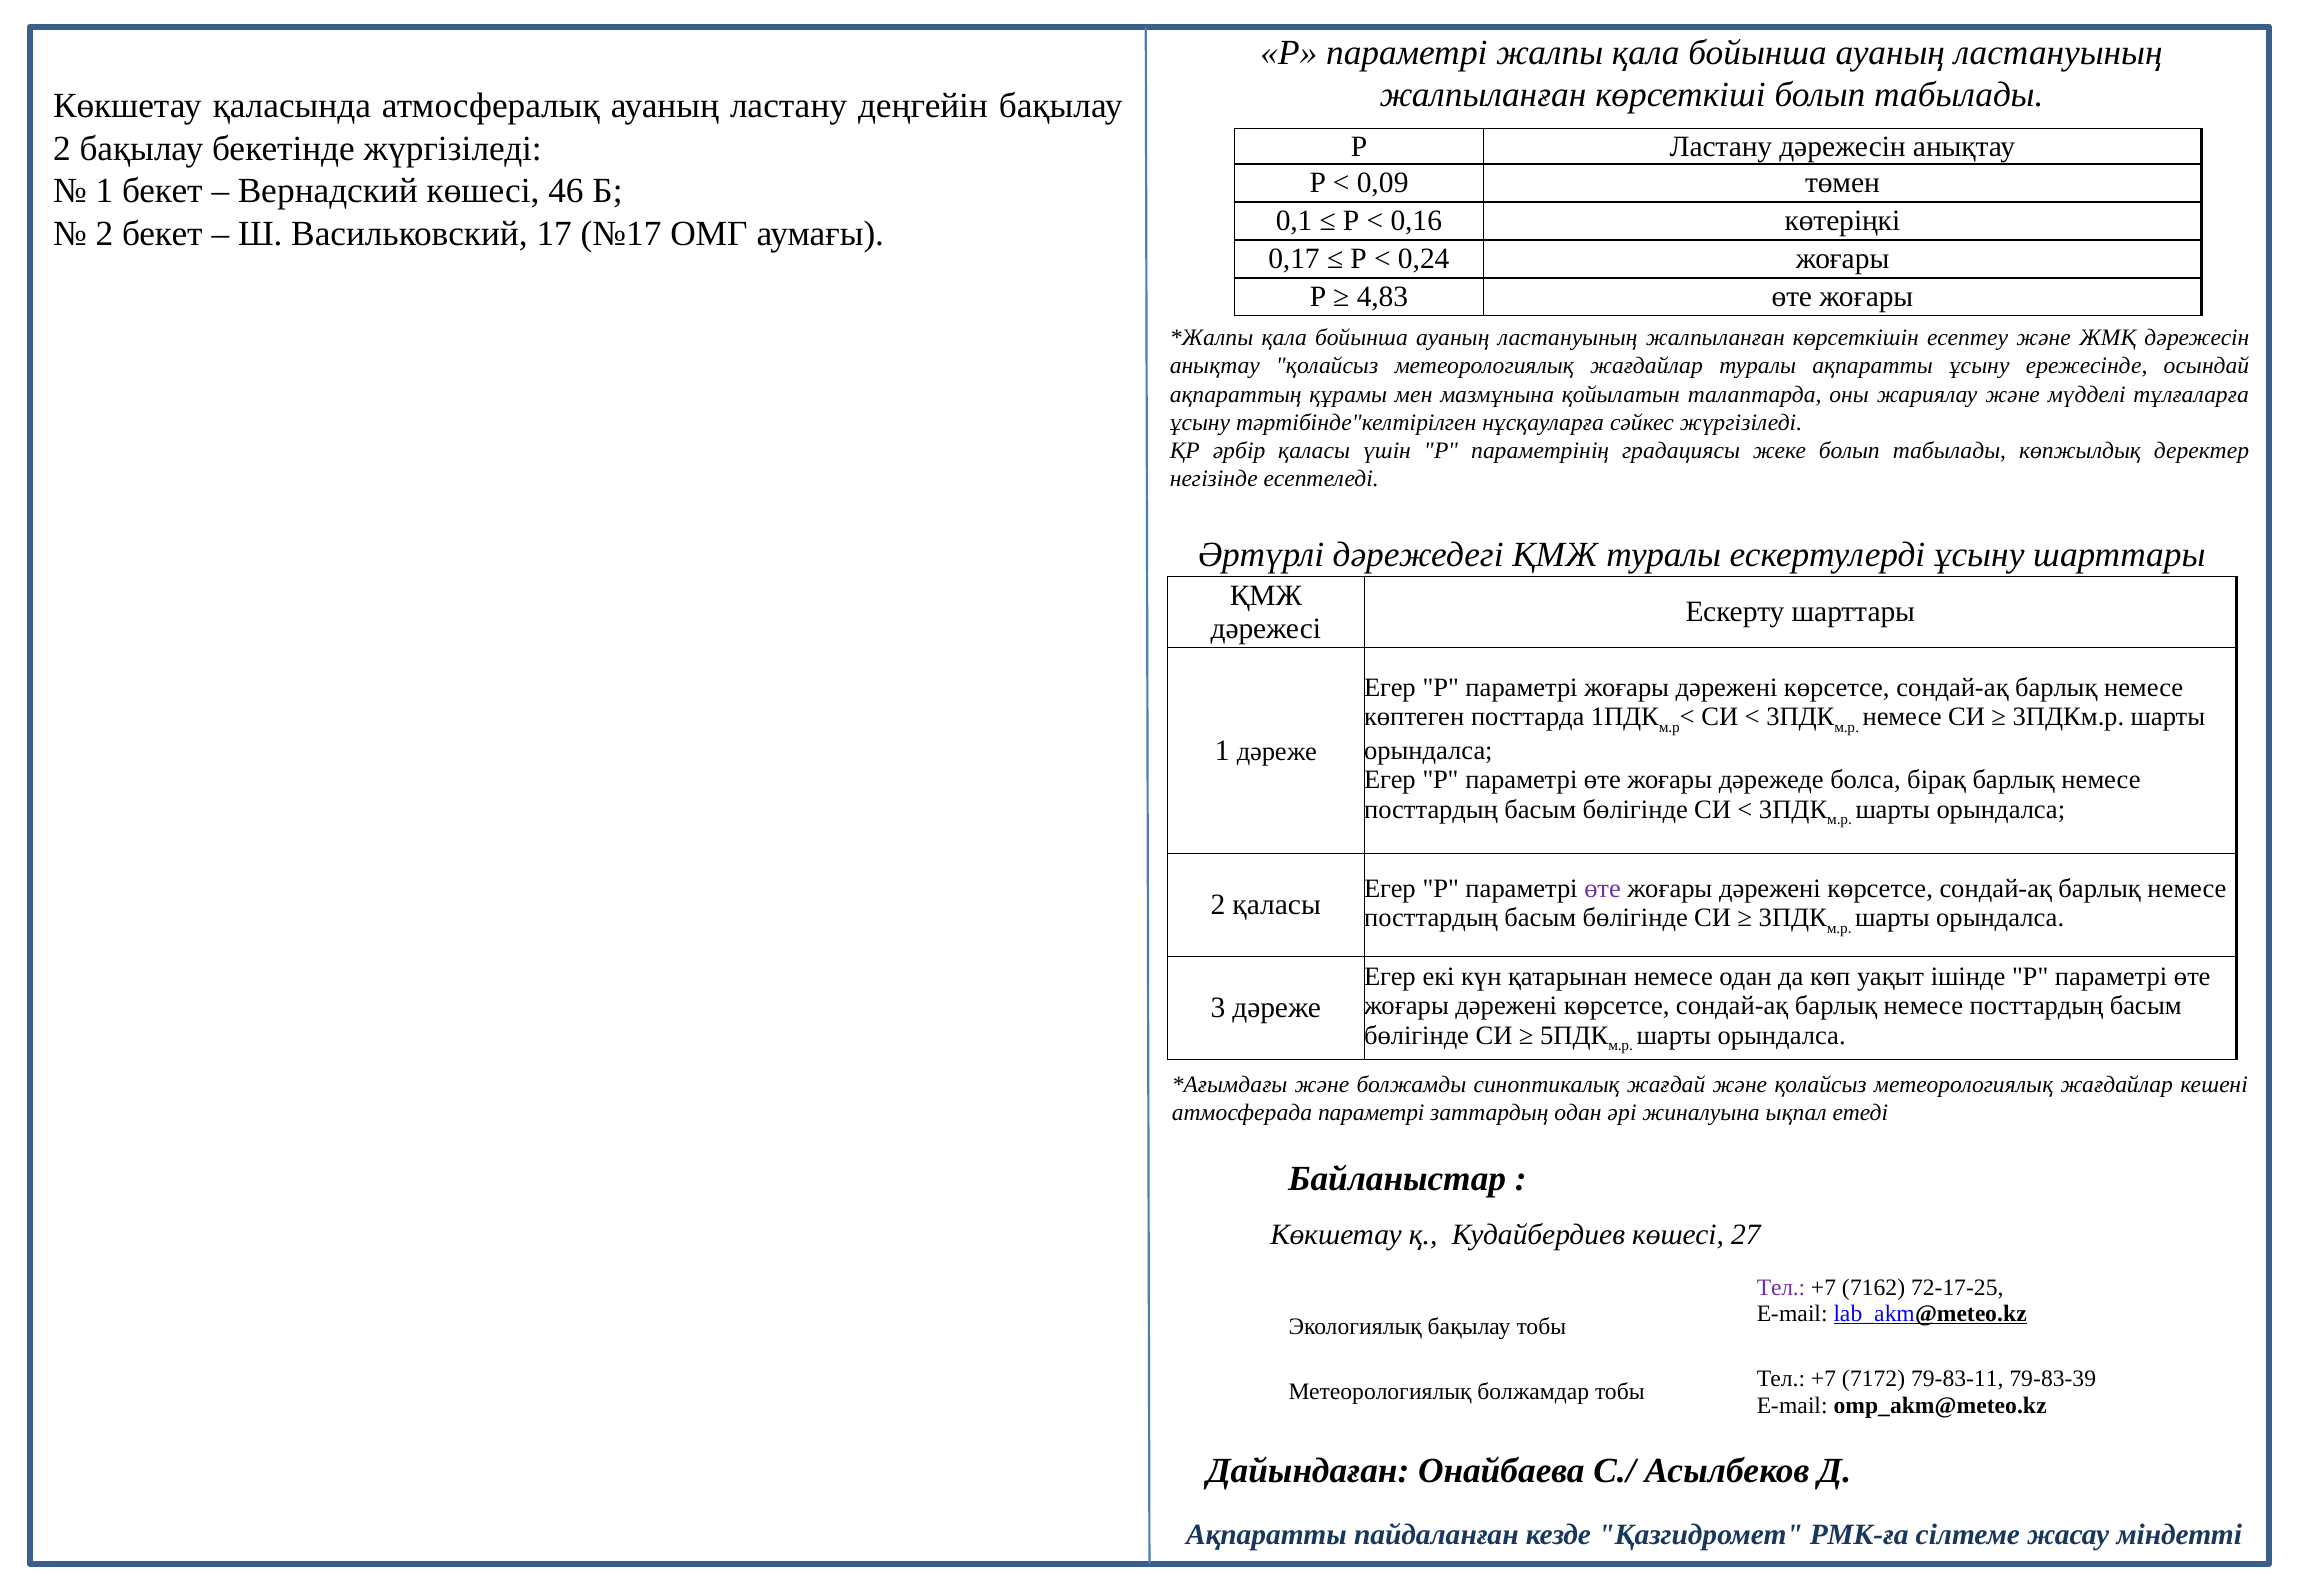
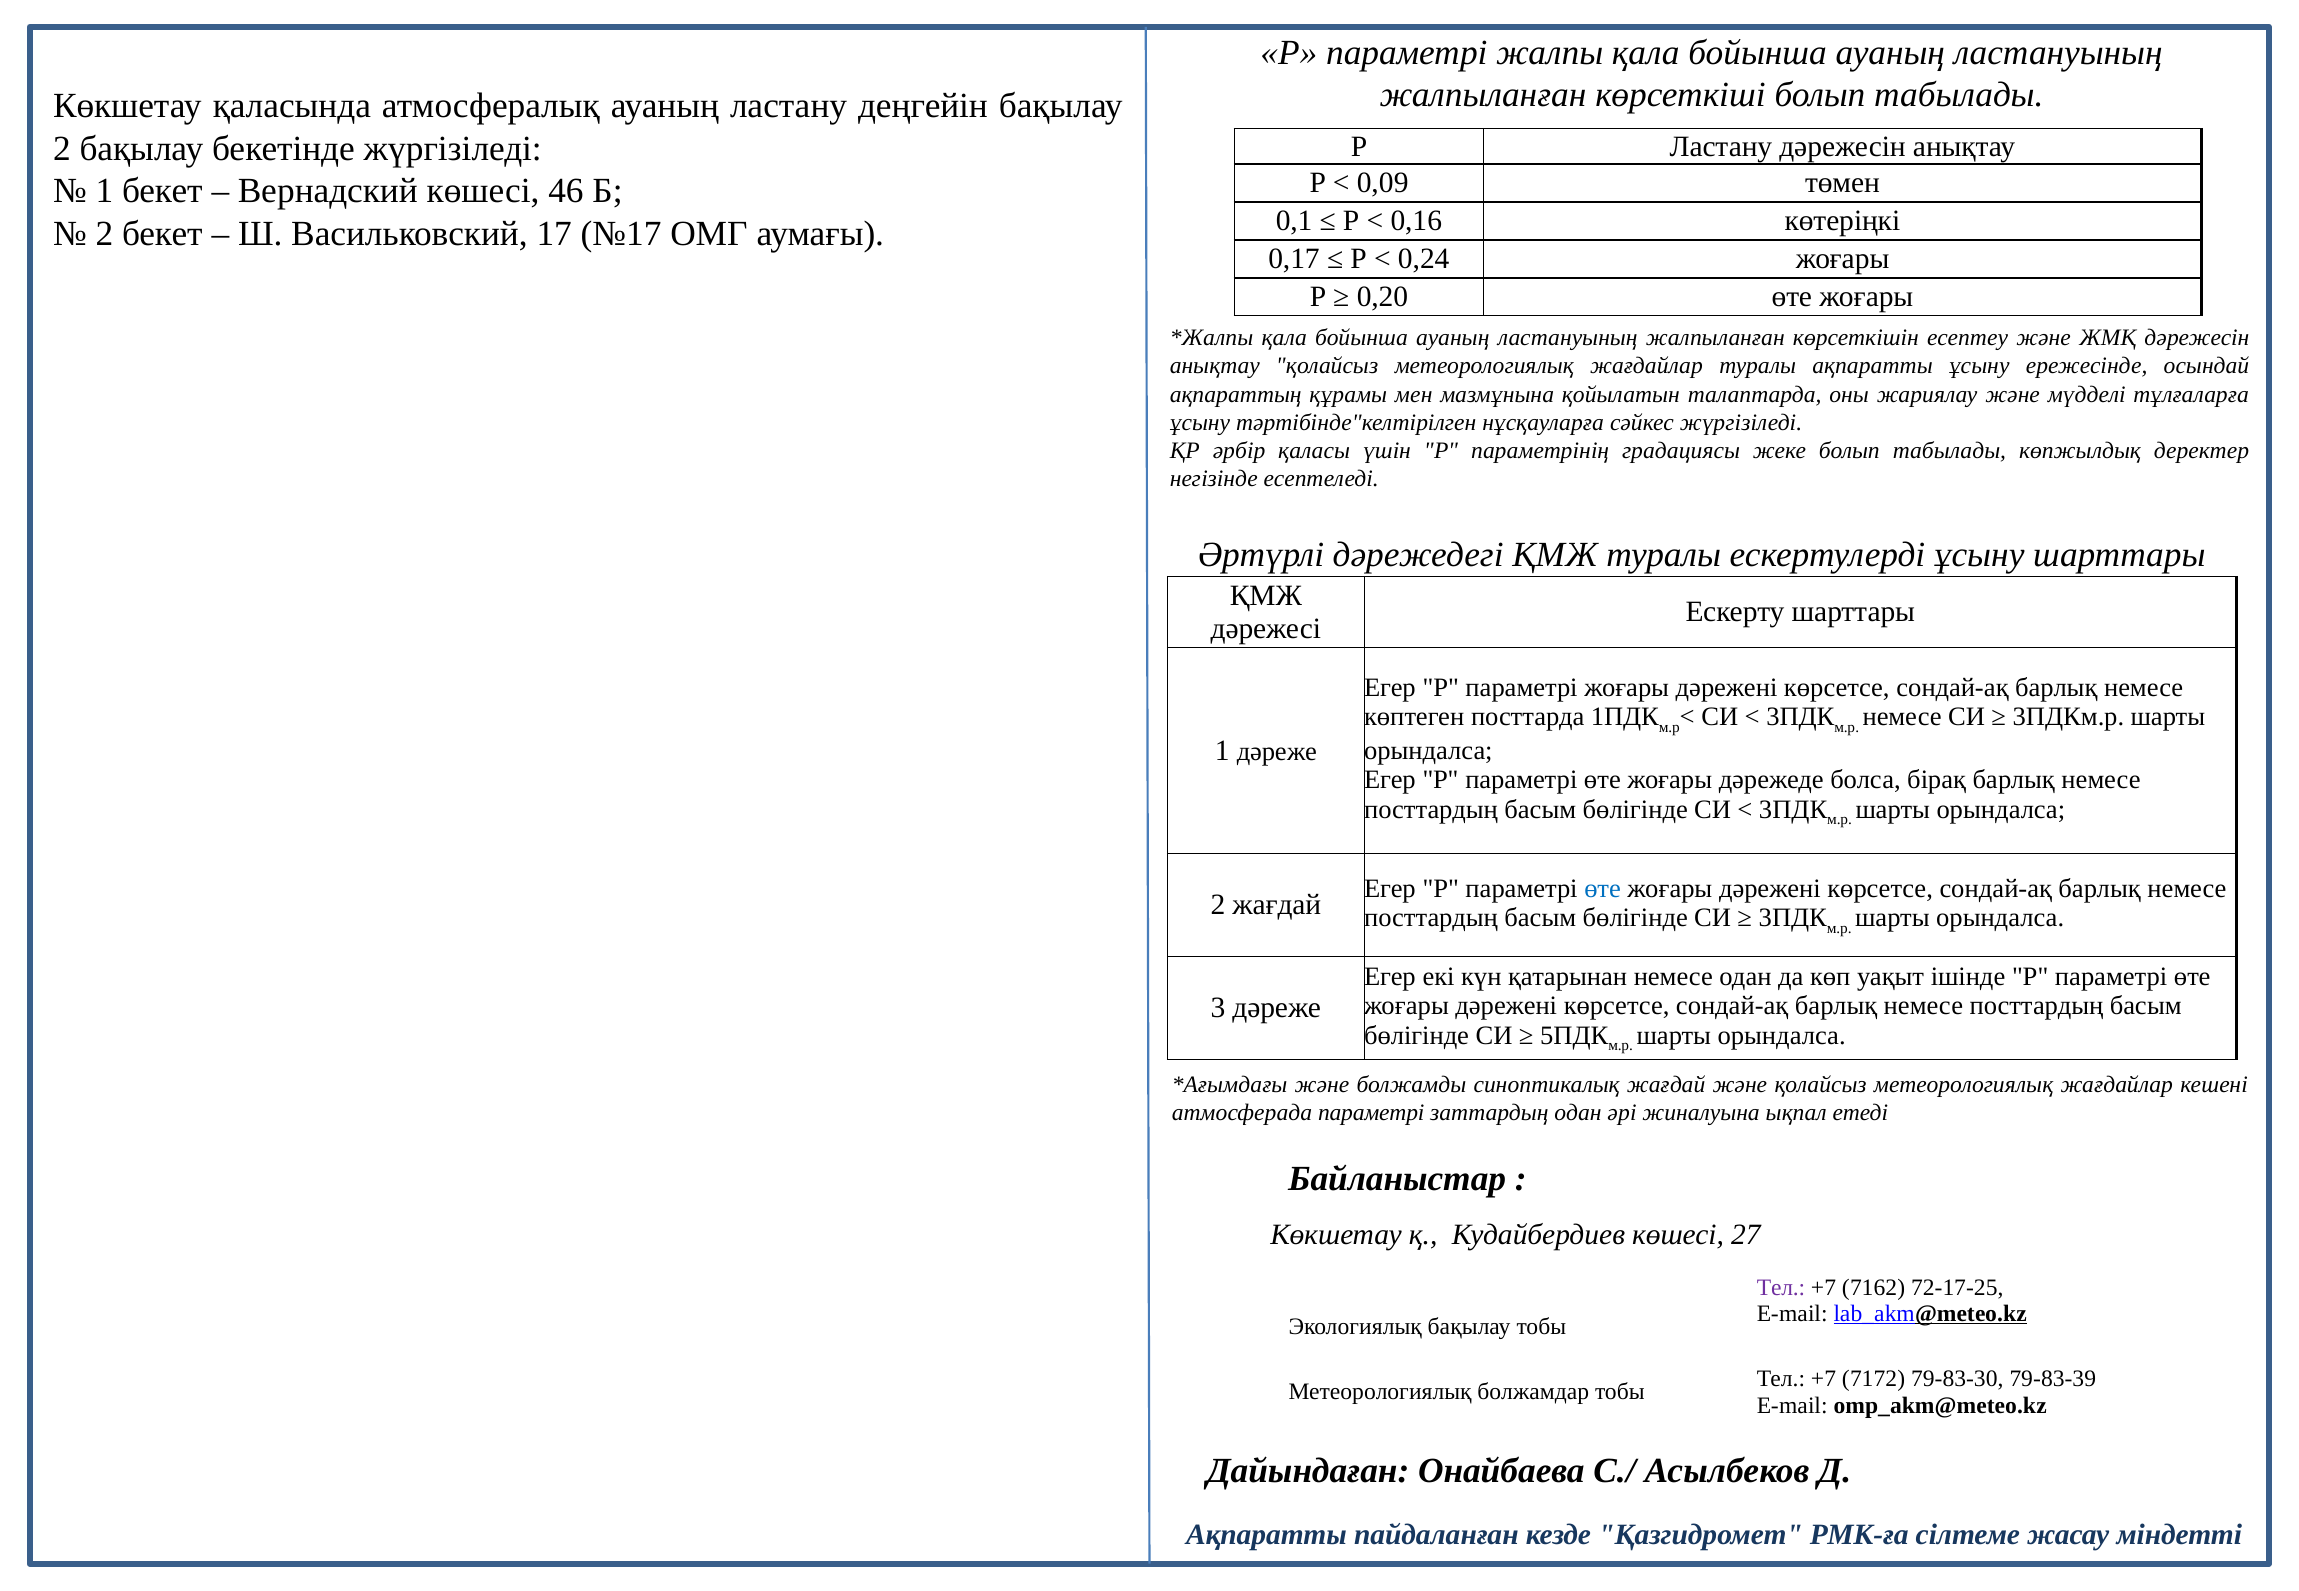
4,83: 4,83 -> 0,20
өте at (1603, 889) colour: purple -> blue
2 қаласы: қаласы -> жағдай
79-83-11: 79-83-11 -> 79-83-30
